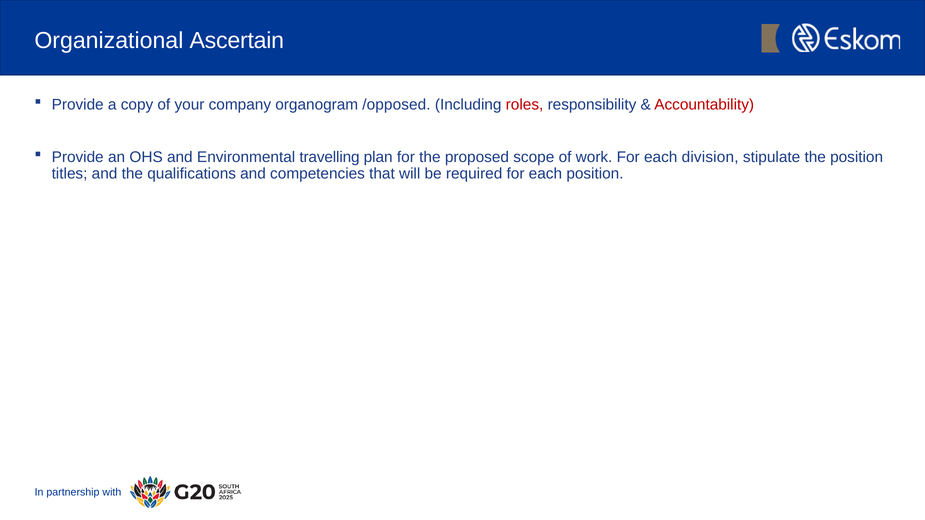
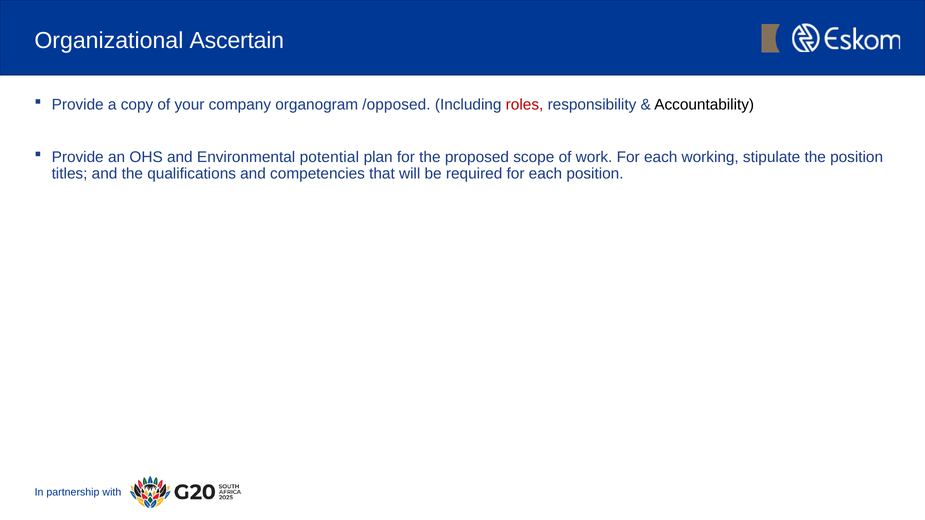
Accountability colour: red -> black
travelling: travelling -> potential
division: division -> working
